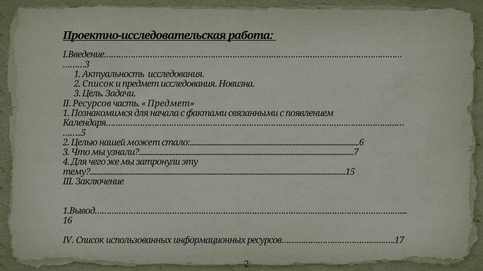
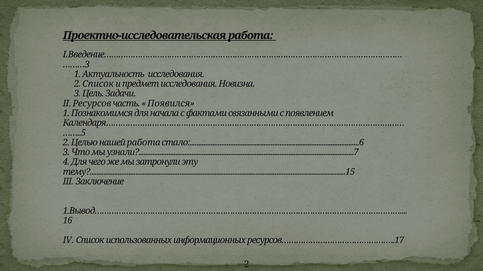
Предмет at (171, 104): Предмет -> Появился
нашей может: может -> работа
